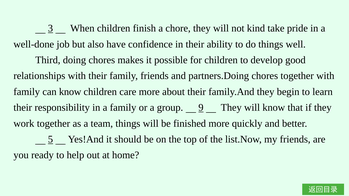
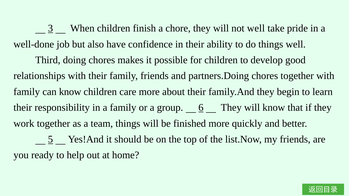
not kind: kind -> well
9: 9 -> 6
